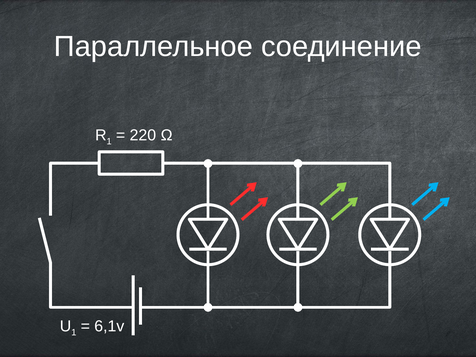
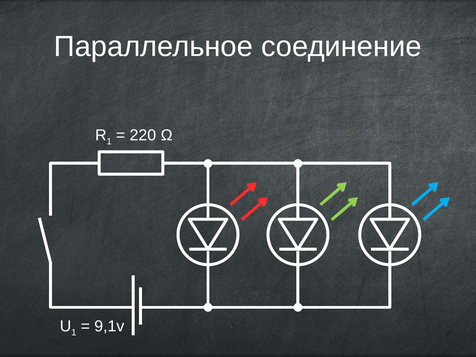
6,1v: 6,1v -> 9,1v
